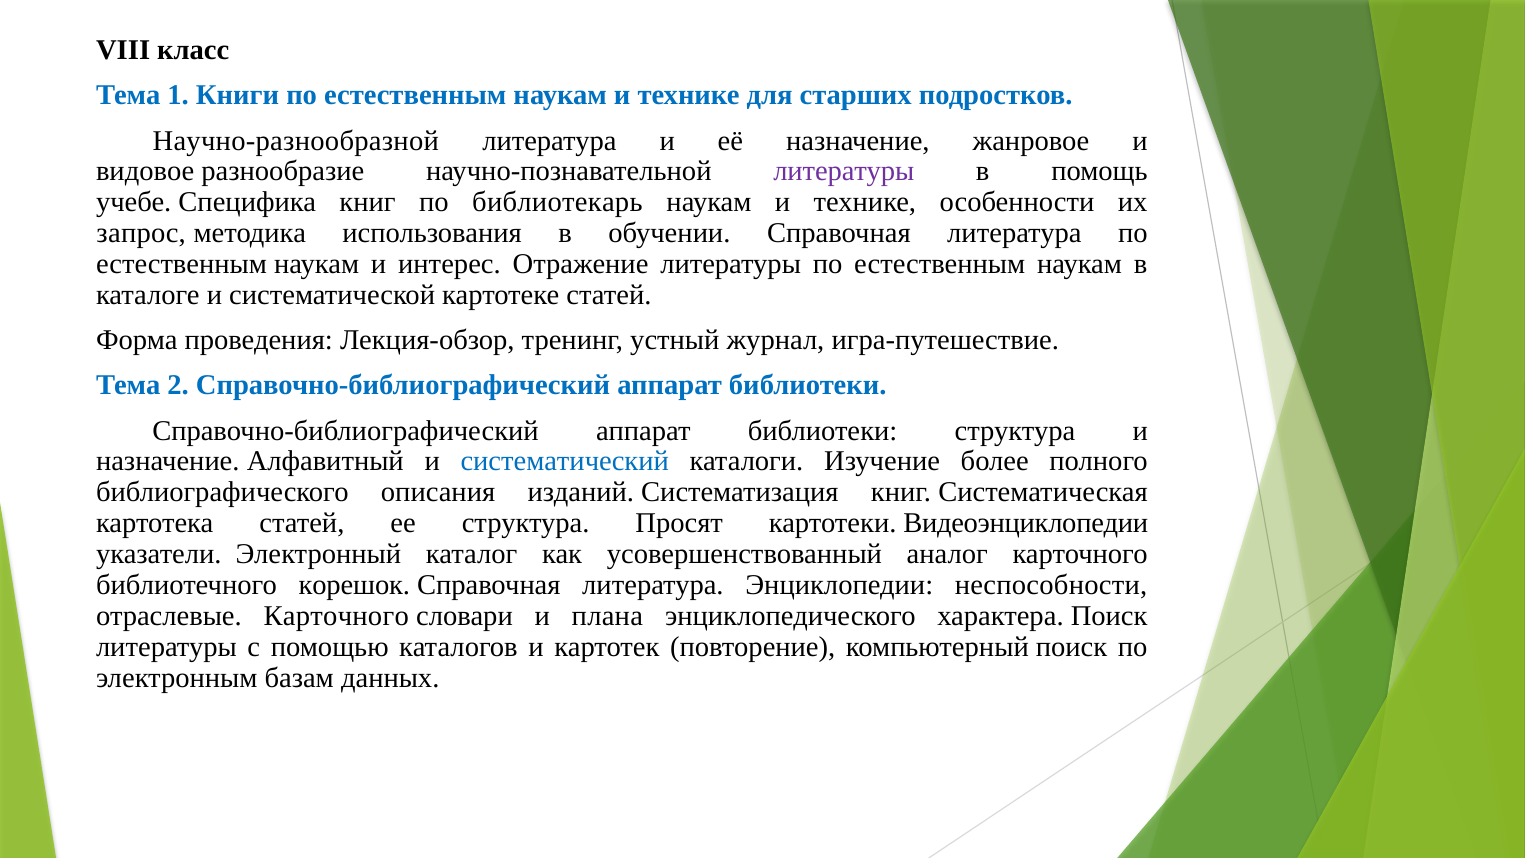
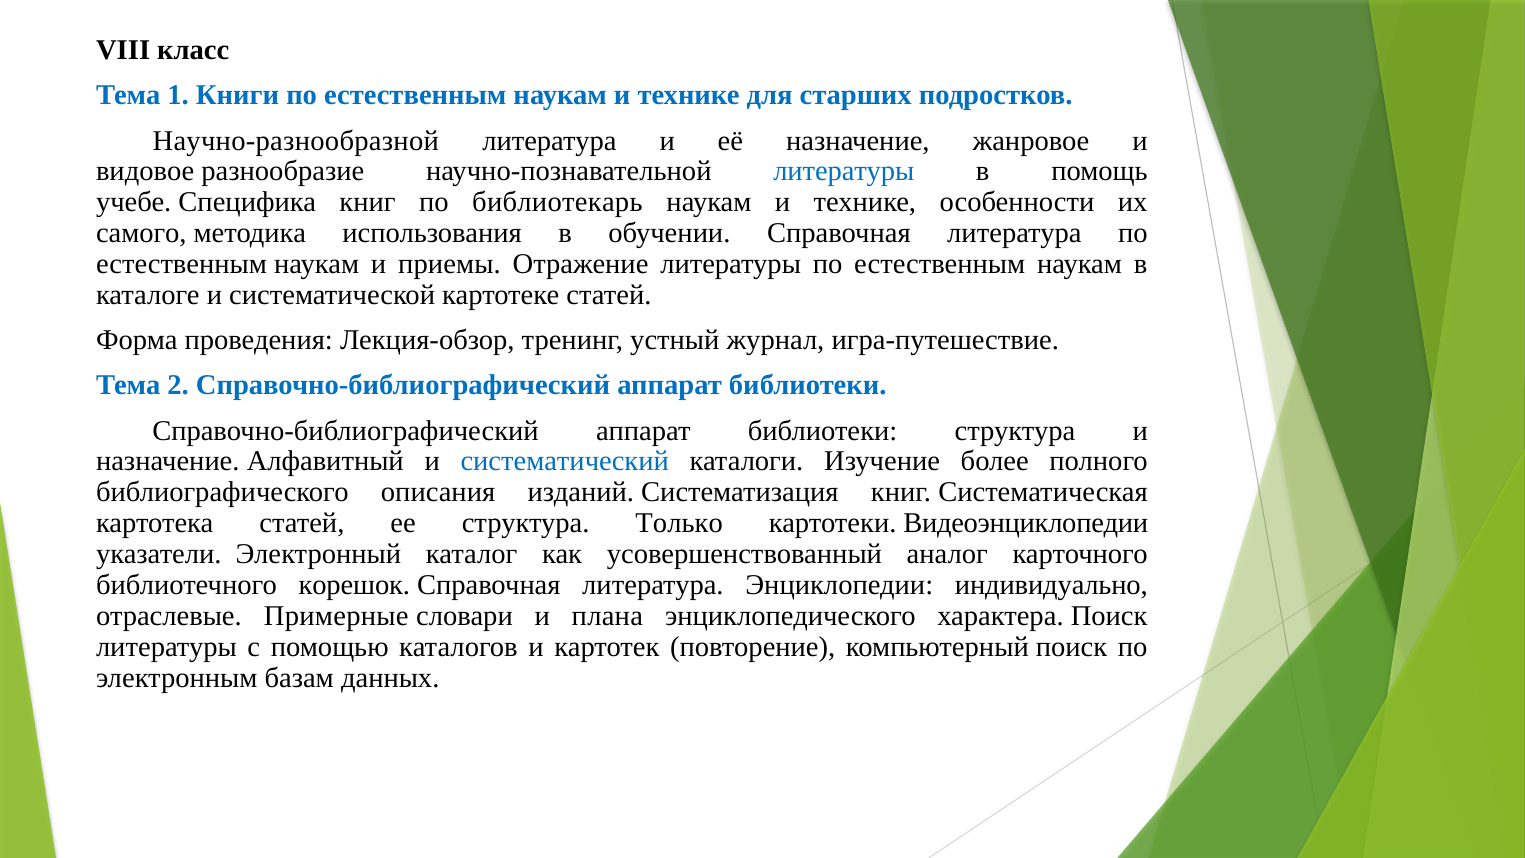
литературы at (844, 171) colour: purple -> blue
запрос: запрос -> самого
интерес: интерес -> приемы
Просят: Просят -> Только
неспособности: неспособности -> индивидуально
отраслевые Карточного: Карточного -> Примерные
